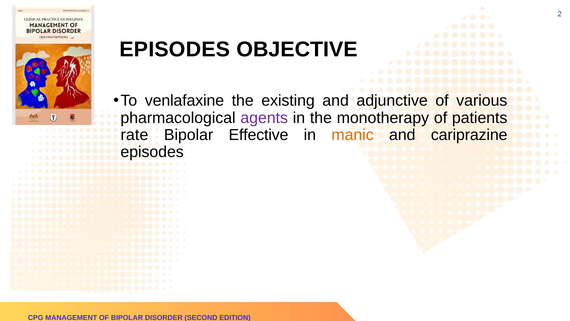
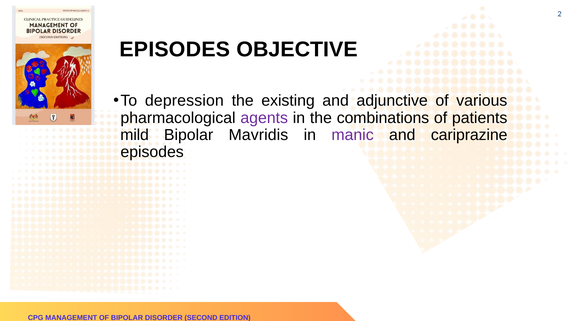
venlafaxine: venlafaxine -> depression
monotherapy: monotherapy -> combinations
rate: rate -> mild
Effective: Effective -> Mavridis
manic colour: orange -> purple
